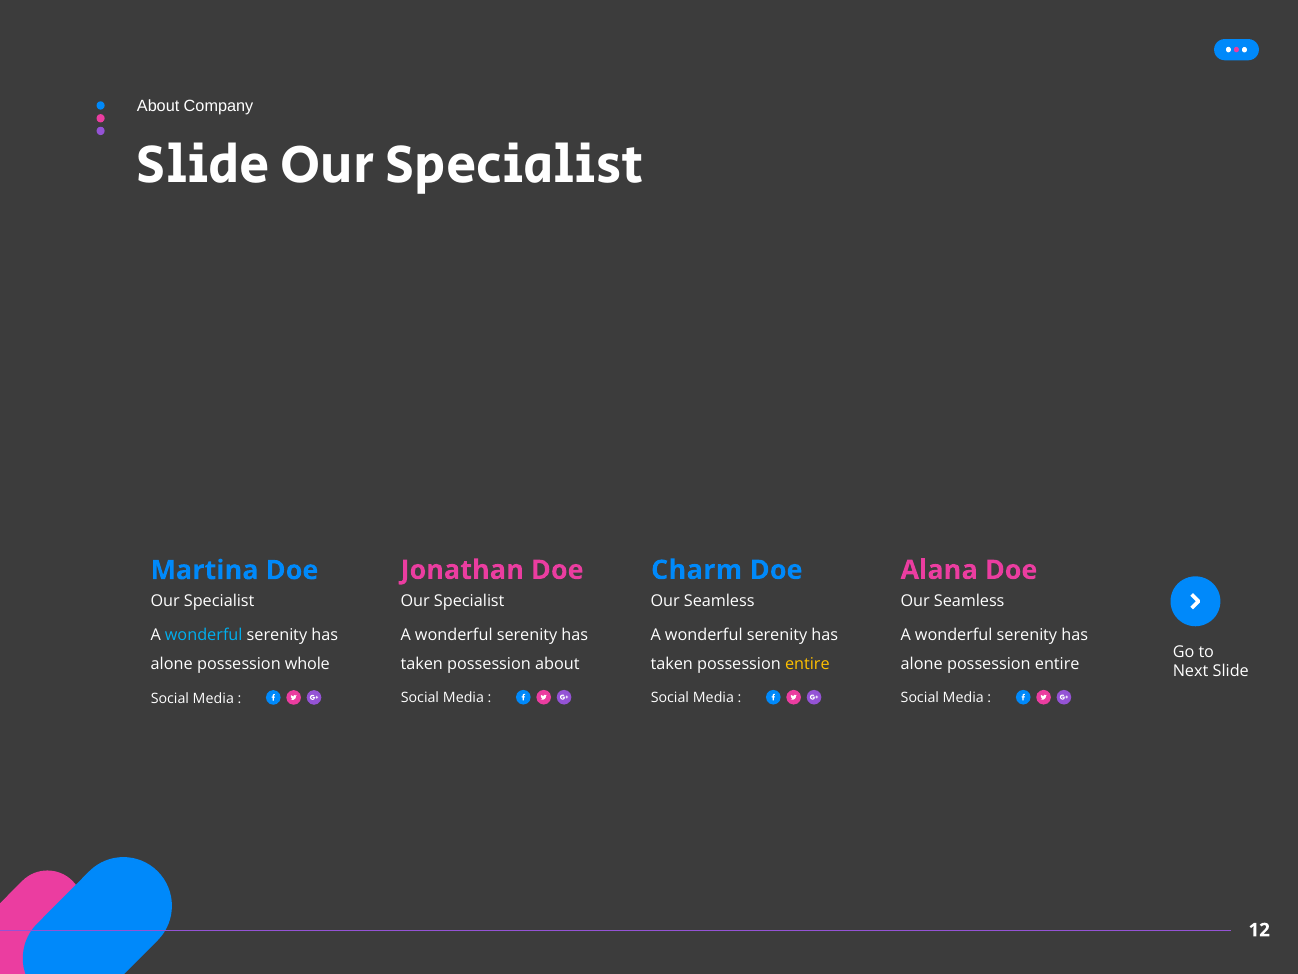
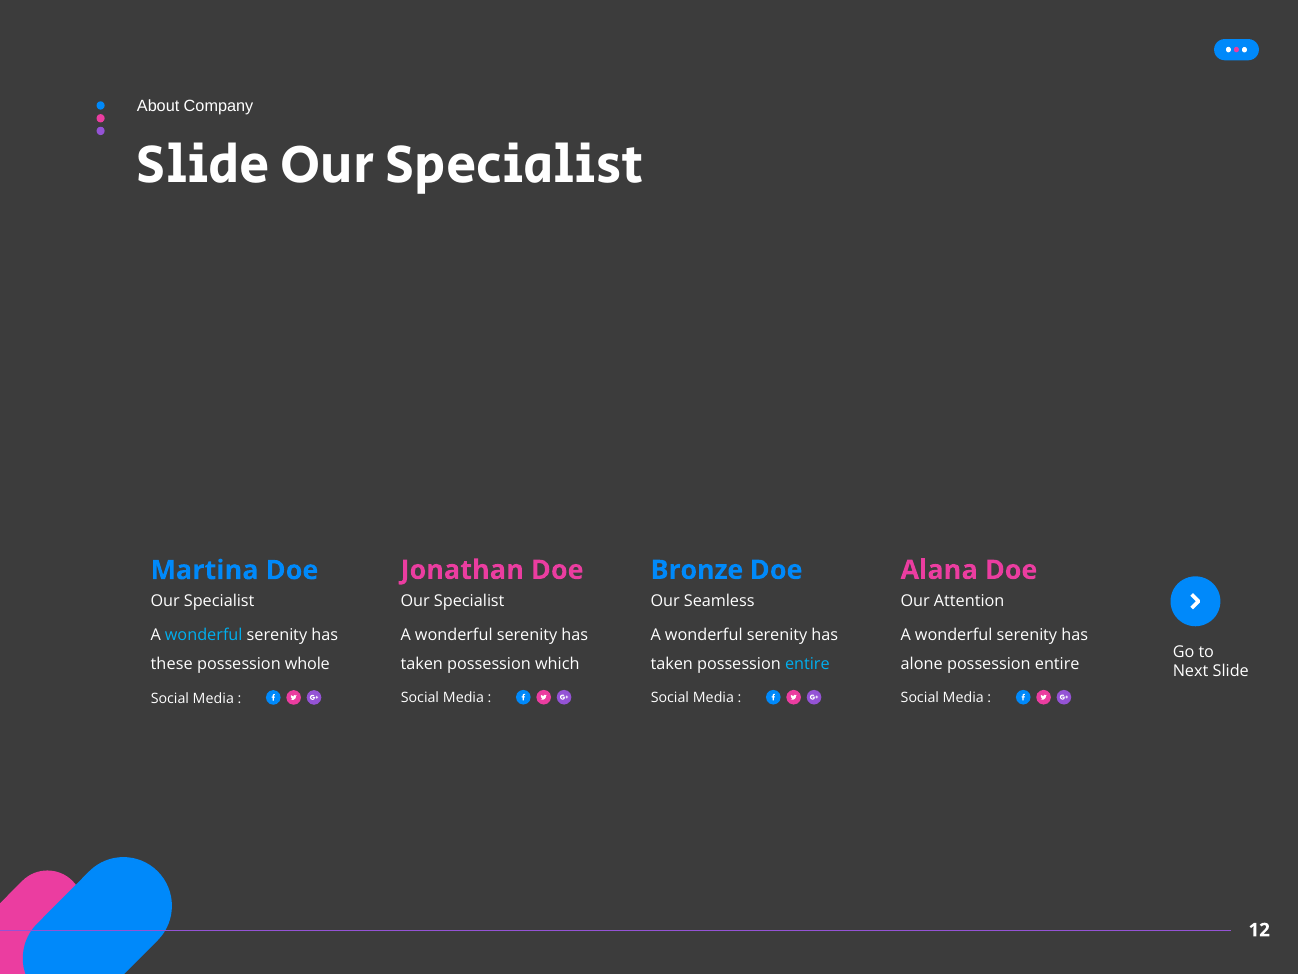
Charm: Charm -> Bronze
Seamless at (969, 600): Seamless -> Attention
possession about: about -> which
entire at (807, 664) colour: yellow -> light blue
alone at (172, 664): alone -> these
